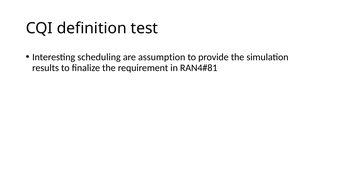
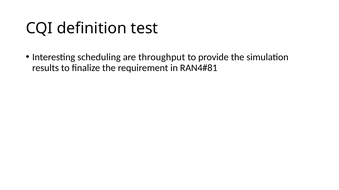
assumption: assumption -> throughput
